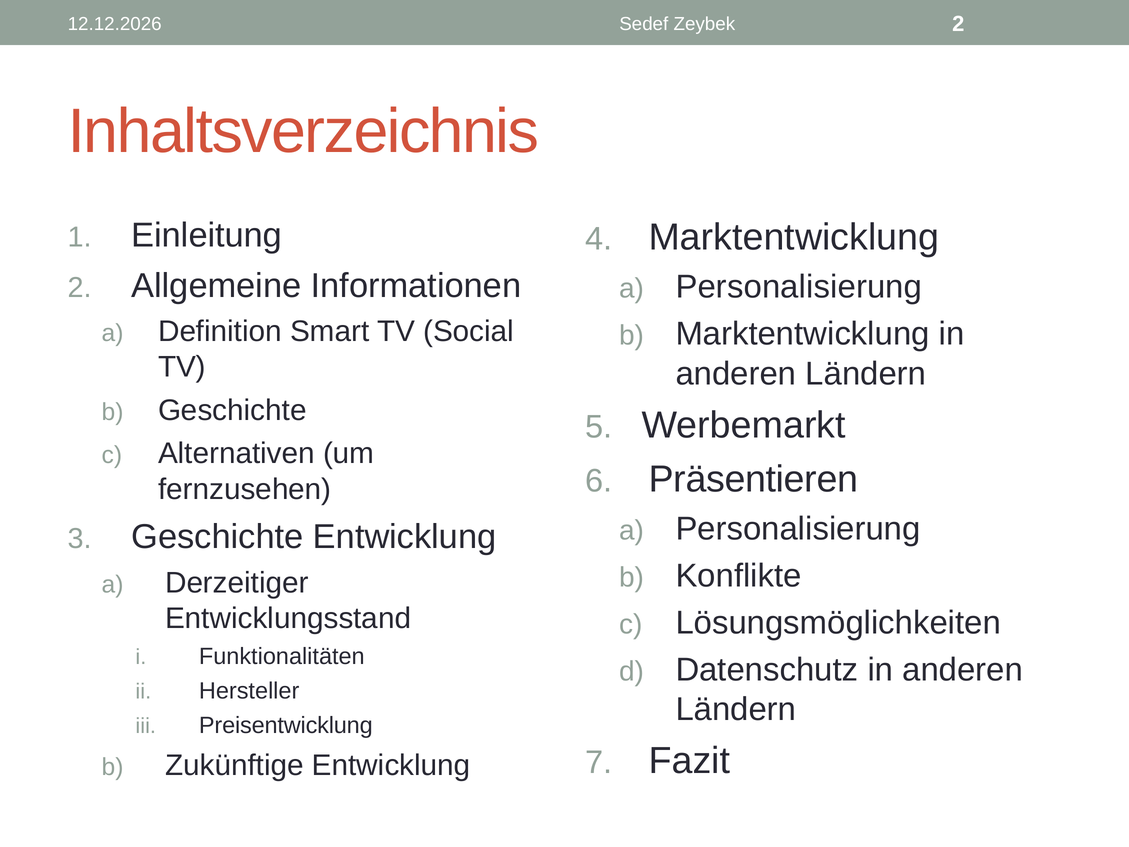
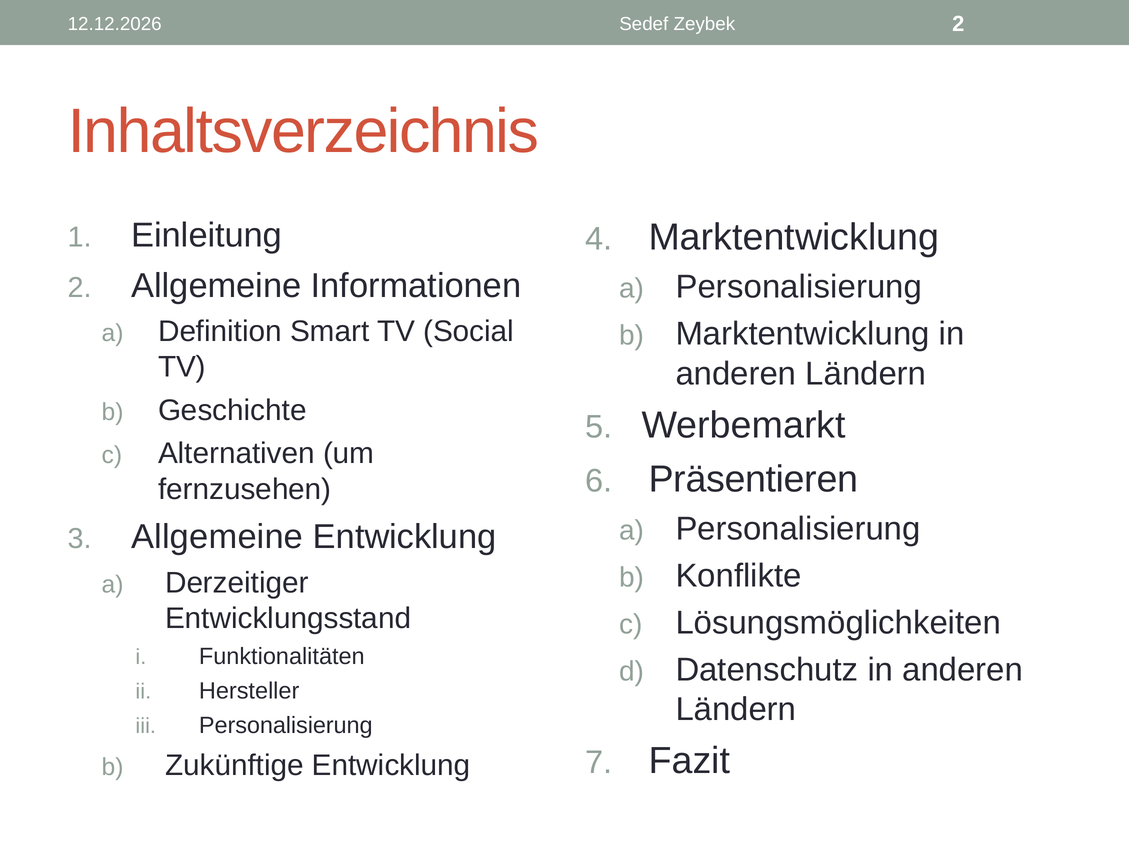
Geschichte at (217, 537): Geschichte -> Allgemeine
Preisentwicklung at (286, 725): Preisentwicklung -> Personalisierung
